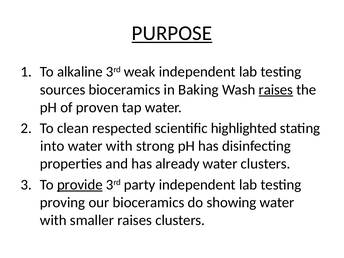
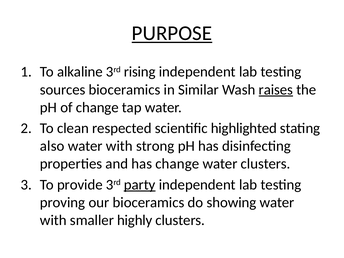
weak: weak -> rising
Baking: Baking -> Similar
of proven: proven -> change
into: into -> also
has already: already -> change
provide underline: present -> none
party underline: none -> present
smaller raises: raises -> highly
